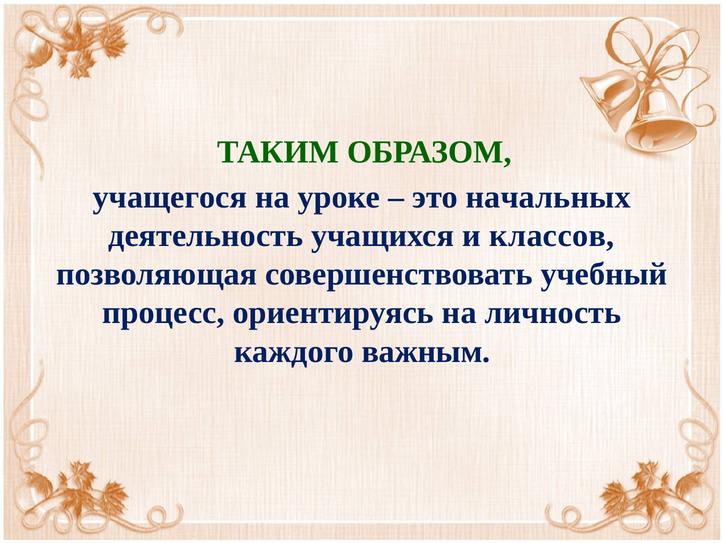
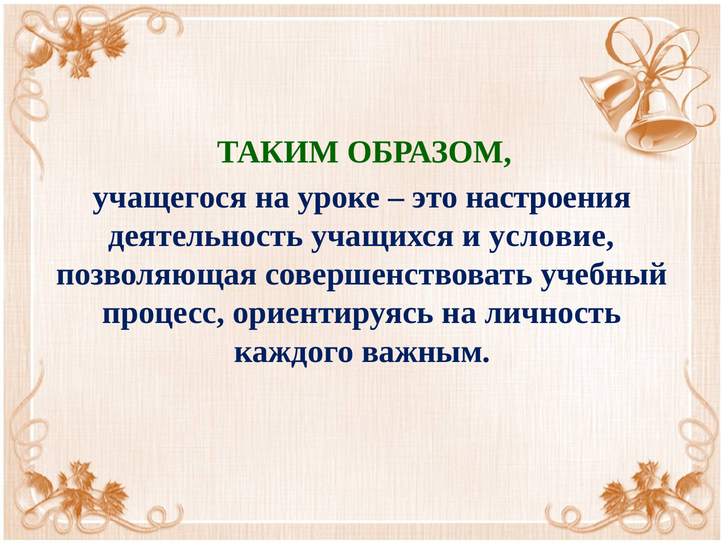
начальных: начальных -> настроения
классов: классов -> условие
